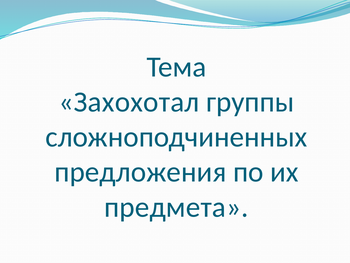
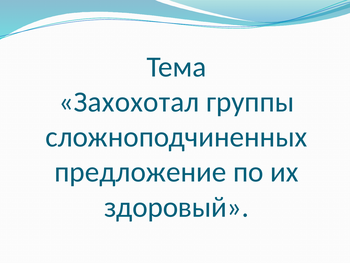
предложения: предложения -> предложение
предмета: предмета -> здоровый
